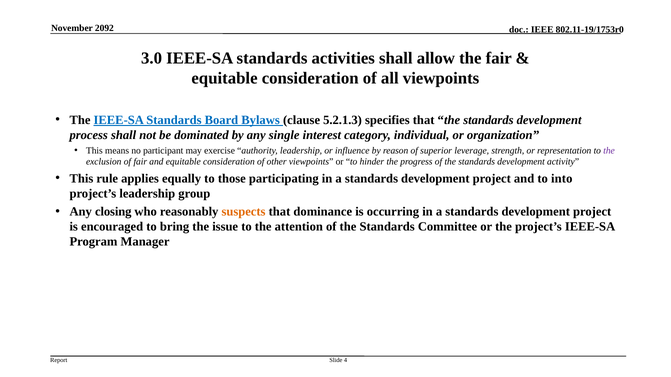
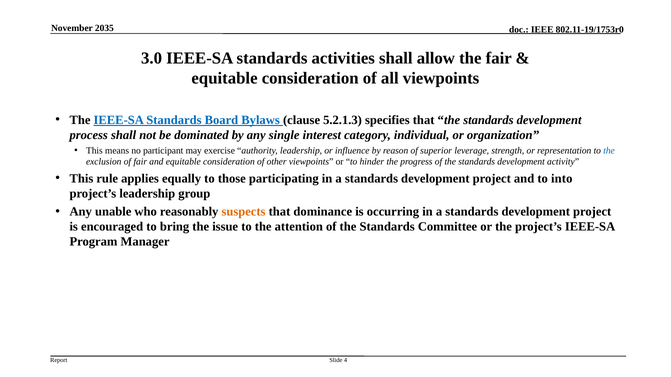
2092: 2092 -> 2035
the at (609, 151) colour: purple -> blue
closing: closing -> unable
